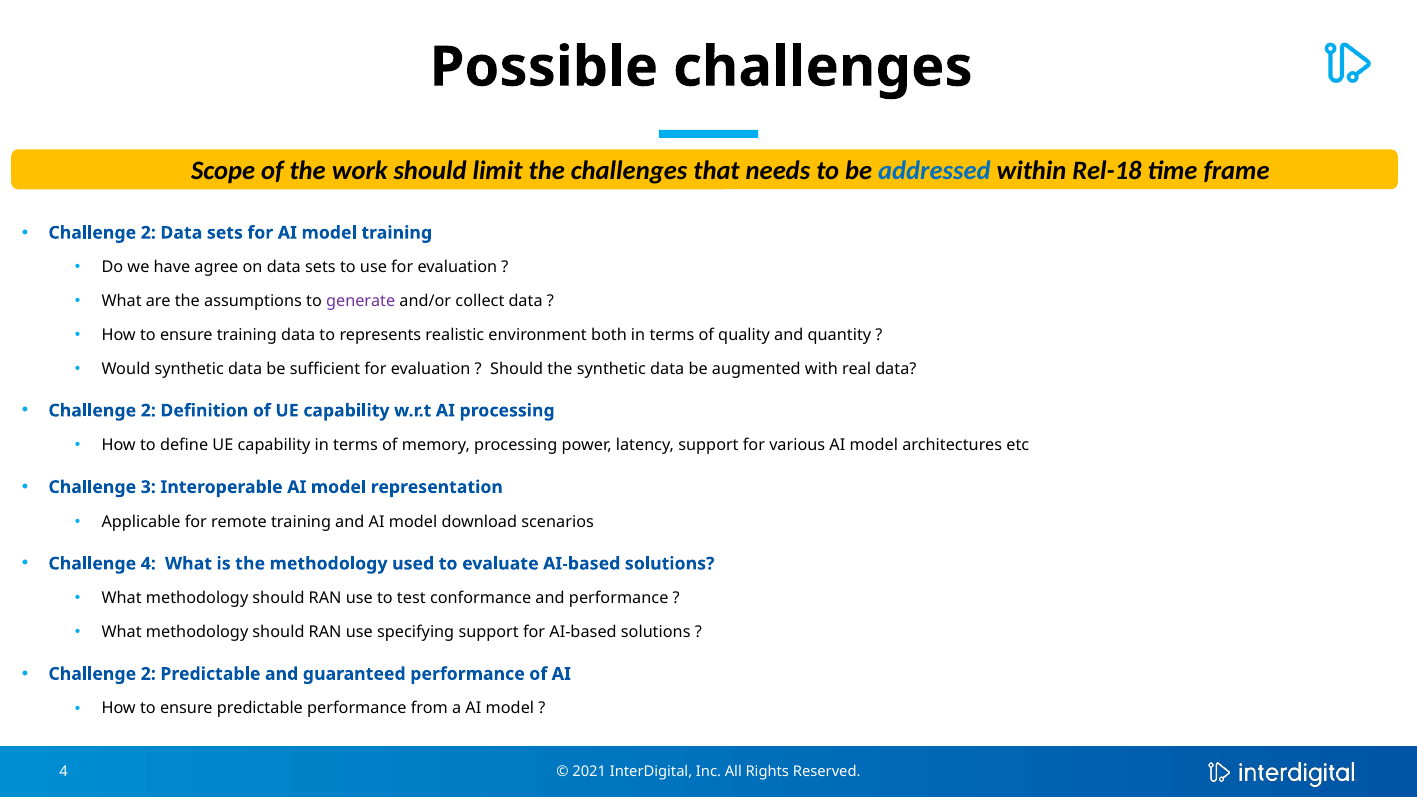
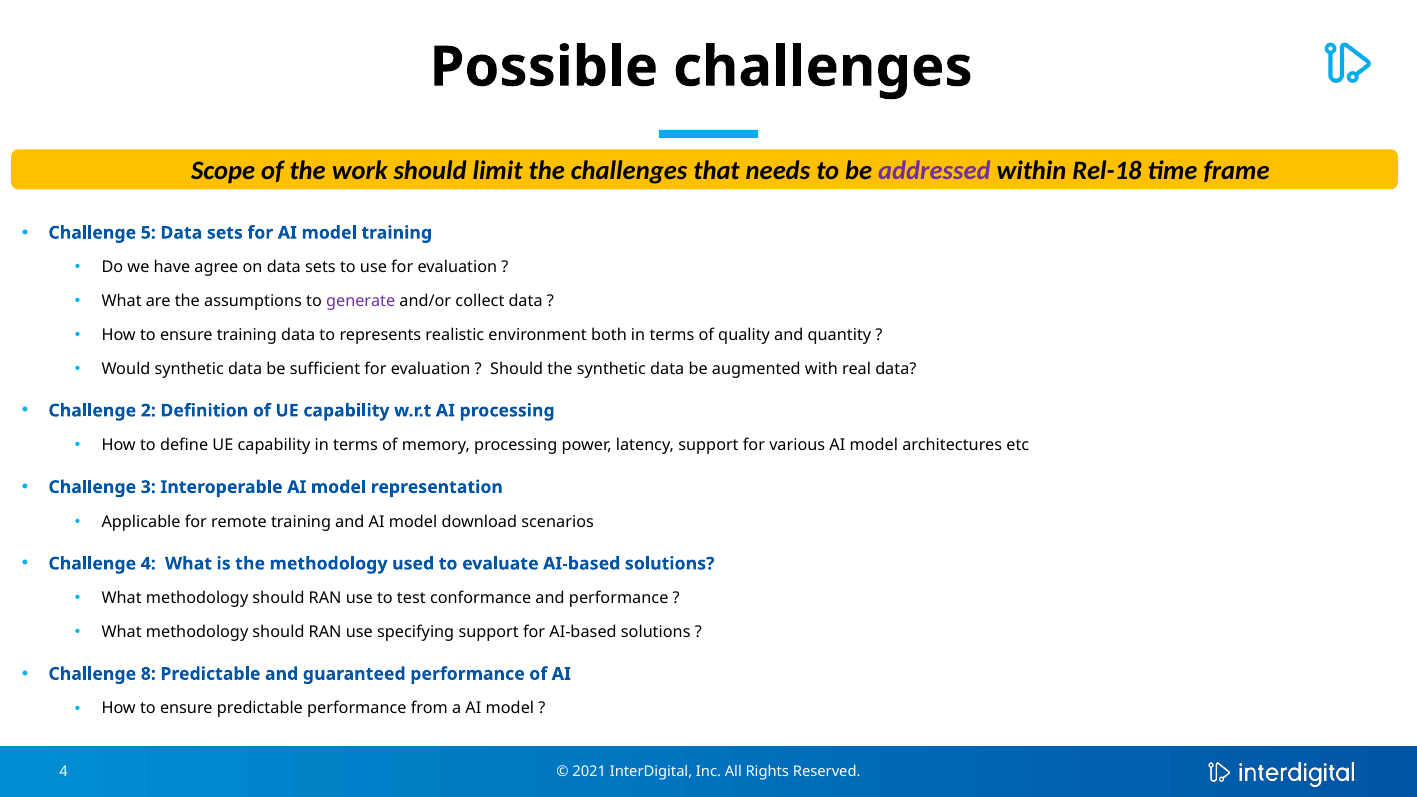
addressed colour: blue -> purple
2 at (148, 233): 2 -> 5
2 at (148, 674): 2 -> 8
